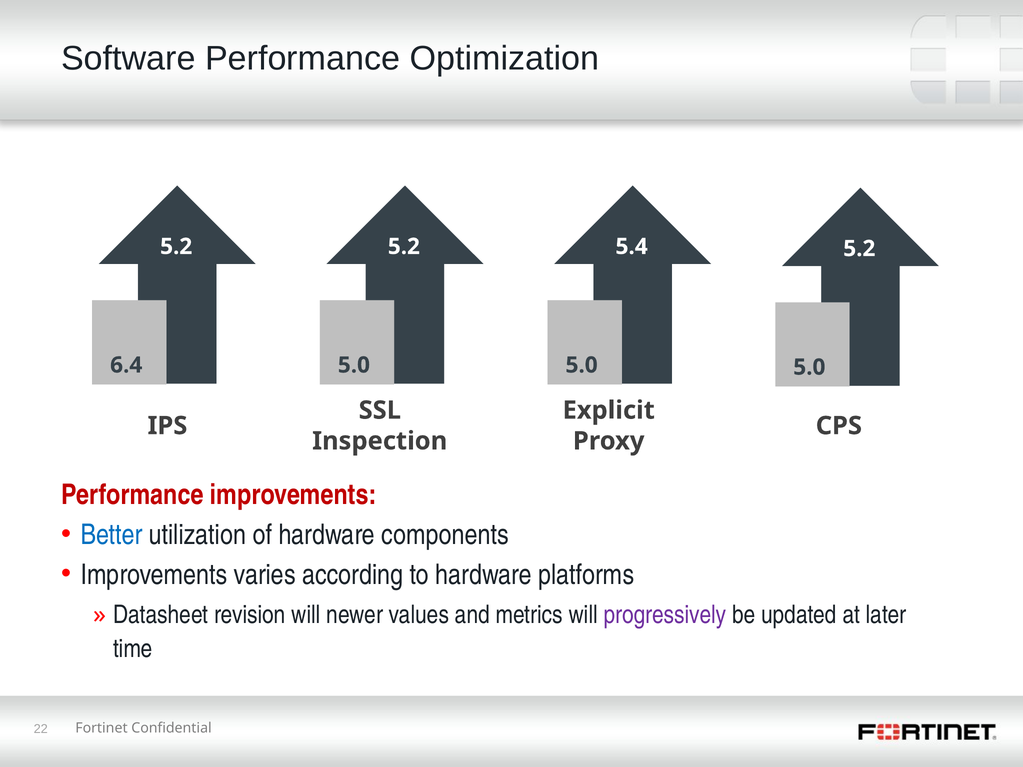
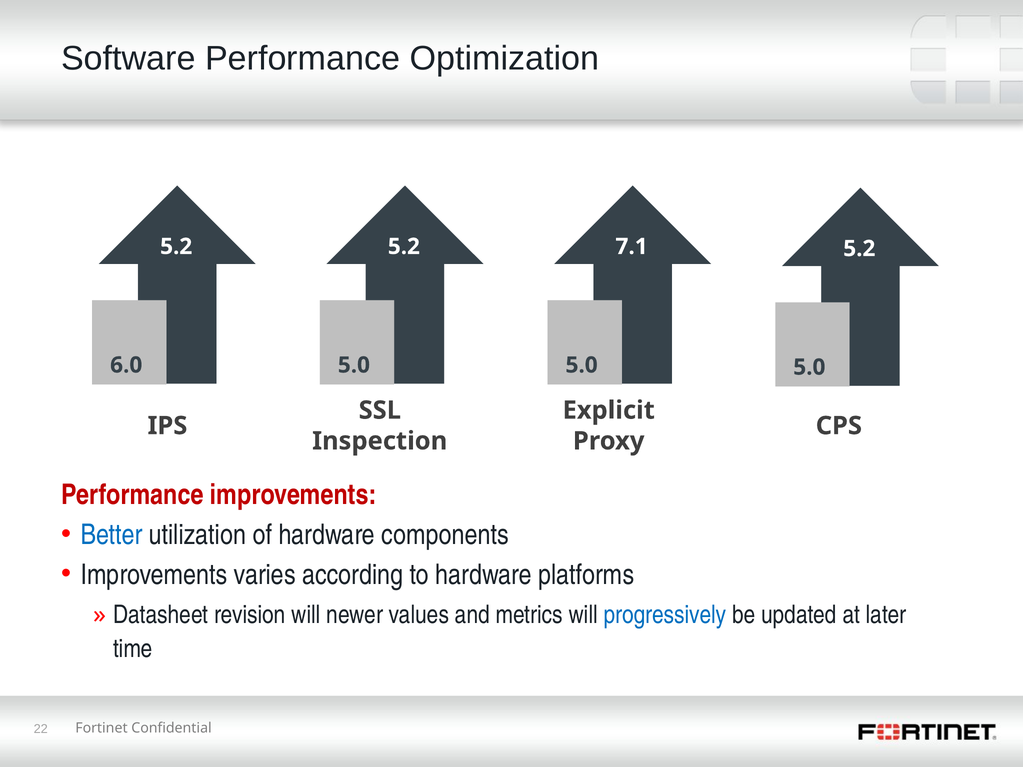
5.4: 5.4 -> 7.1
6.4: 6.4 -> 6.0
progressively colour: purple -> blue
